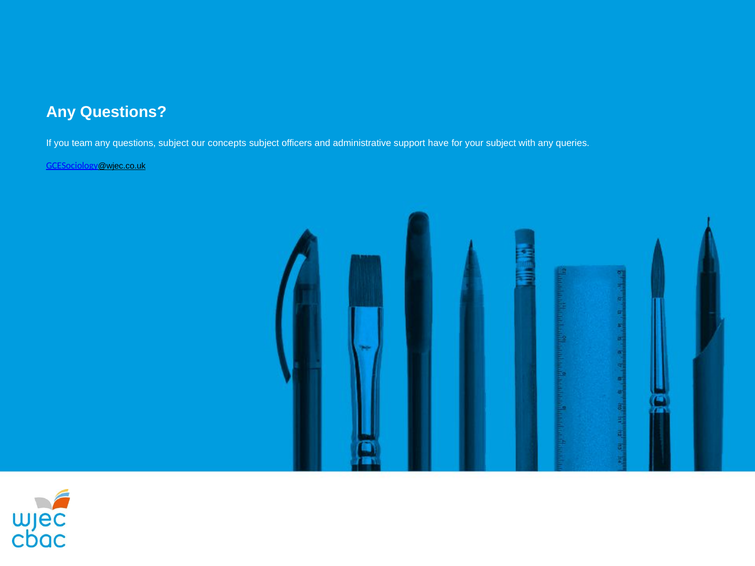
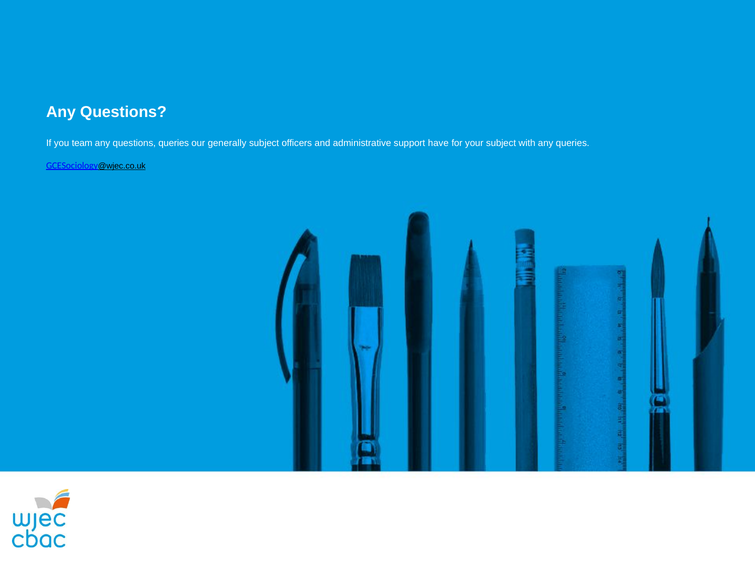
questions subject: subject -> queries
concepts: concepts -> generally
